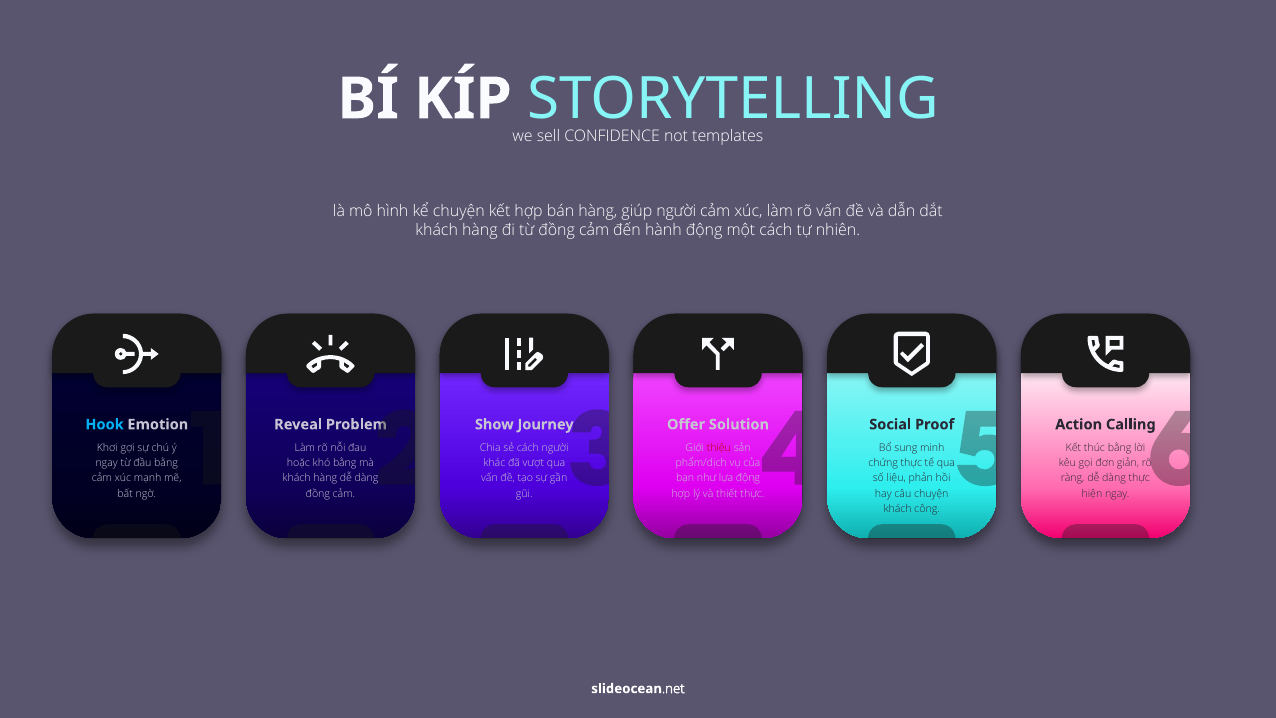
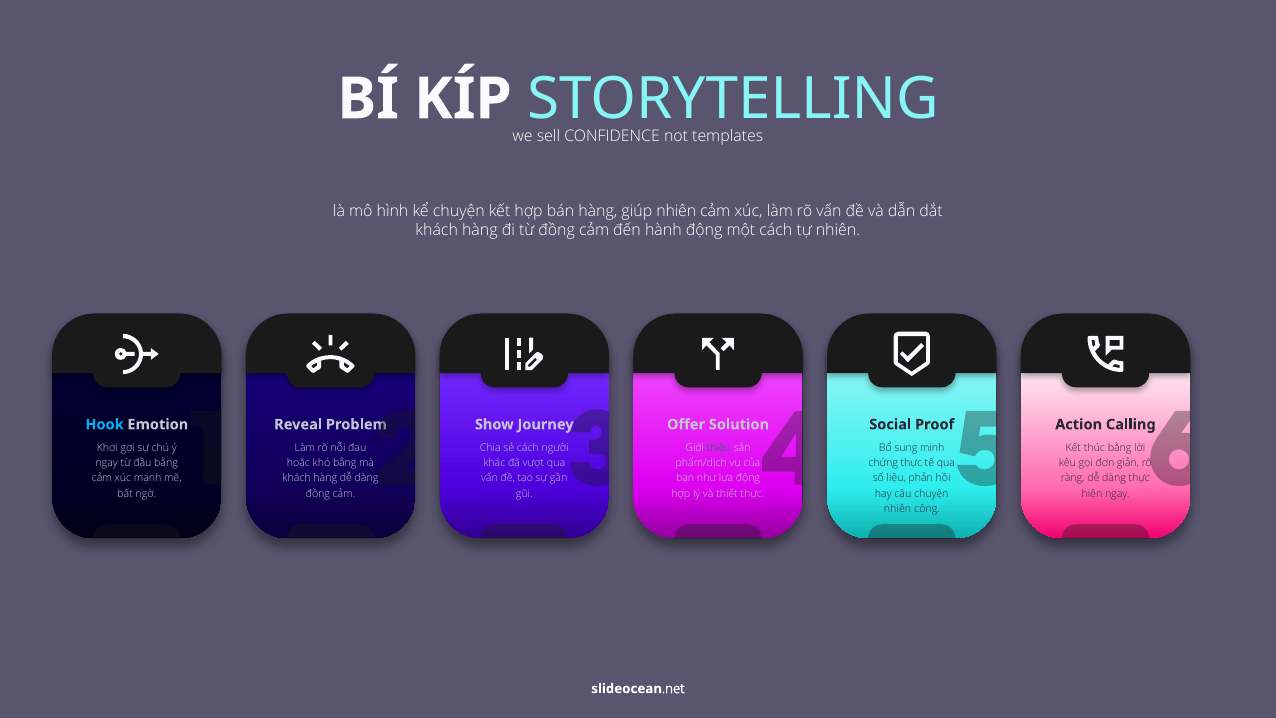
giúp người: người -> nhiên
thiệu colour: red -> green
khách at (898, 509): khách -> nhiên
